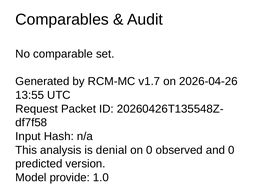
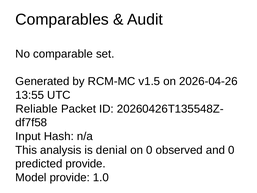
v1.7: v1.7 -> v1.5
Request: Request -> Reliable
predicted version: version -> provide
